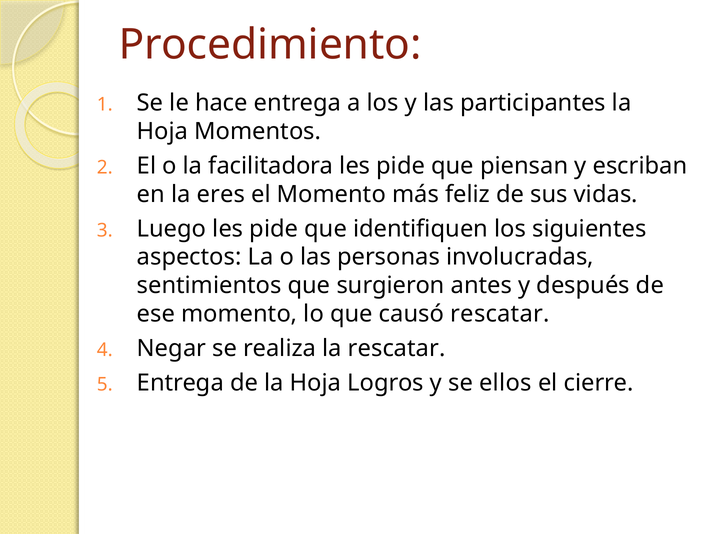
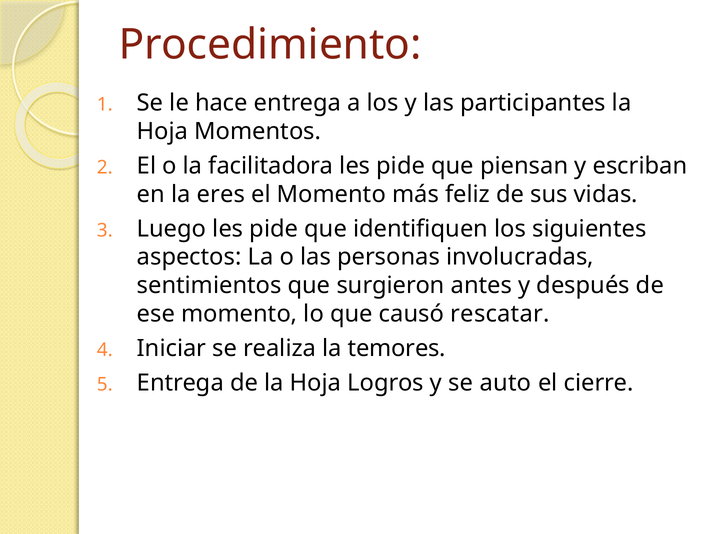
Negar: Negar -> Iniciar
la rescatar: rescatar -> temores
ellos: ellos -> auto
